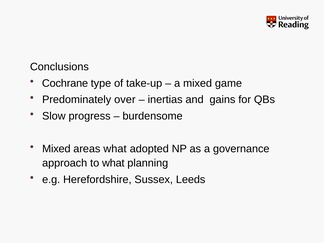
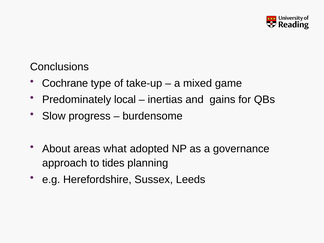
over: over -> local
Mixed at (56, 149): Mixed -> About
to what: what -> tides
